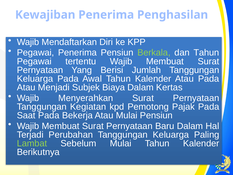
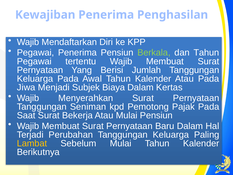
Atau at (26, 87): Atau -> Jiwa
Kegiatan: Kegiatan -> Seniman
Saat Pada: Pada -> Surat
Lambat colour: light green -> yellow
